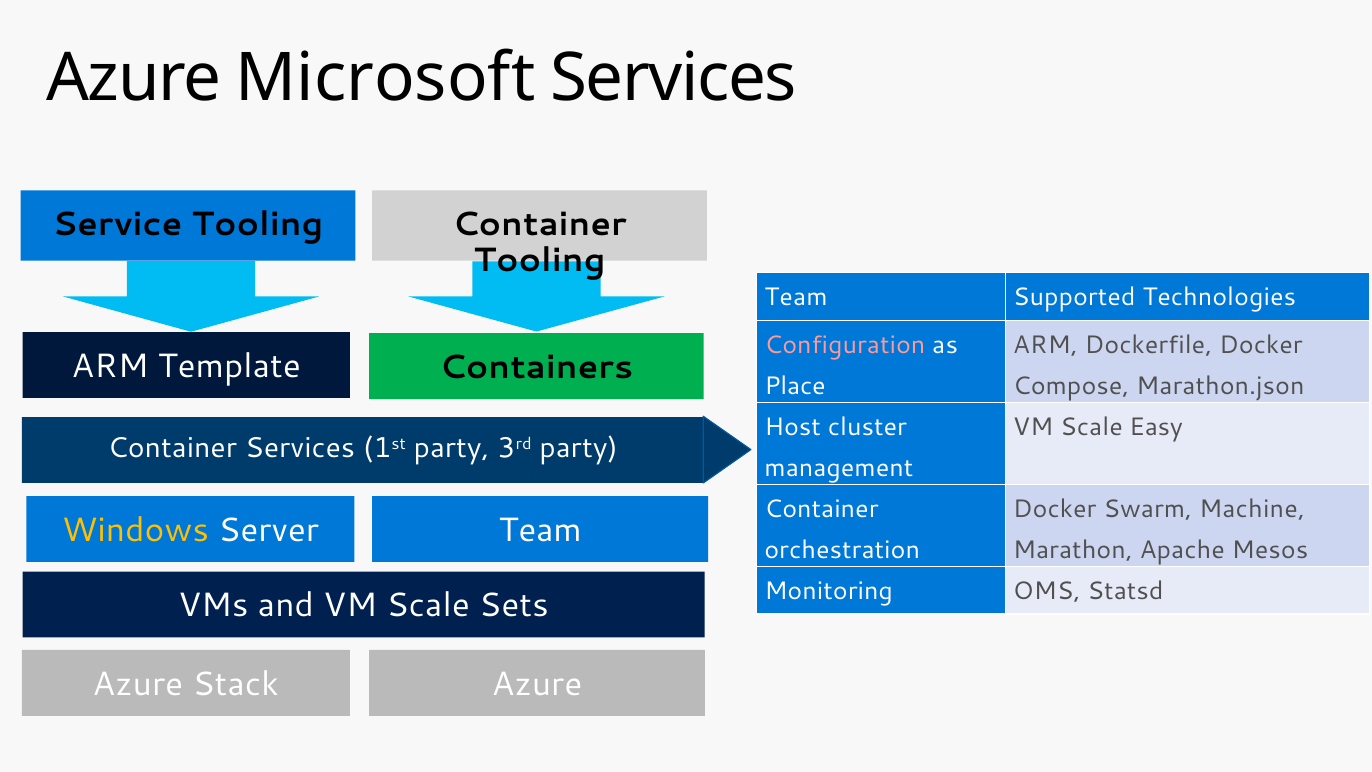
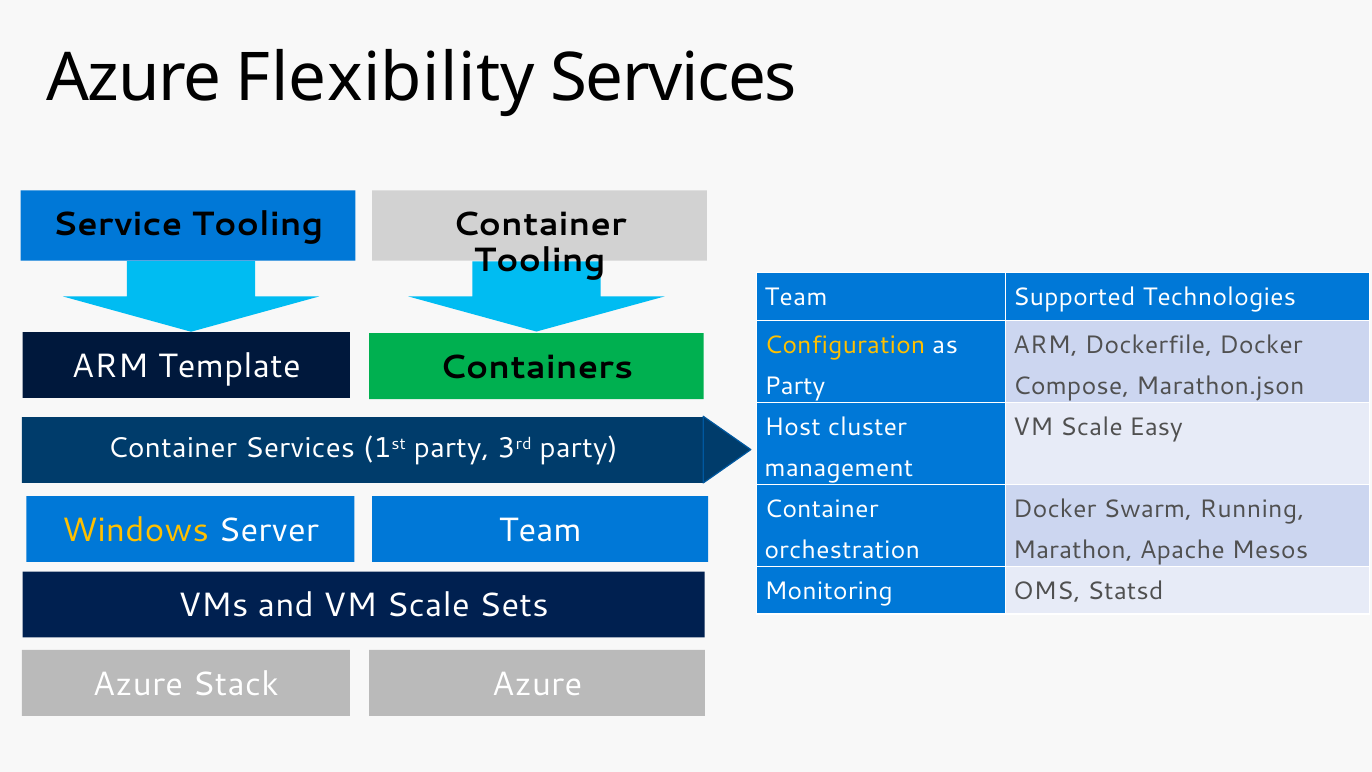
Microsoft: Microsoft -> Flexibility
Configuration colour: pink -> yellow
Place at (795, 386): Place -> Party
Machine: Machine -> Running
